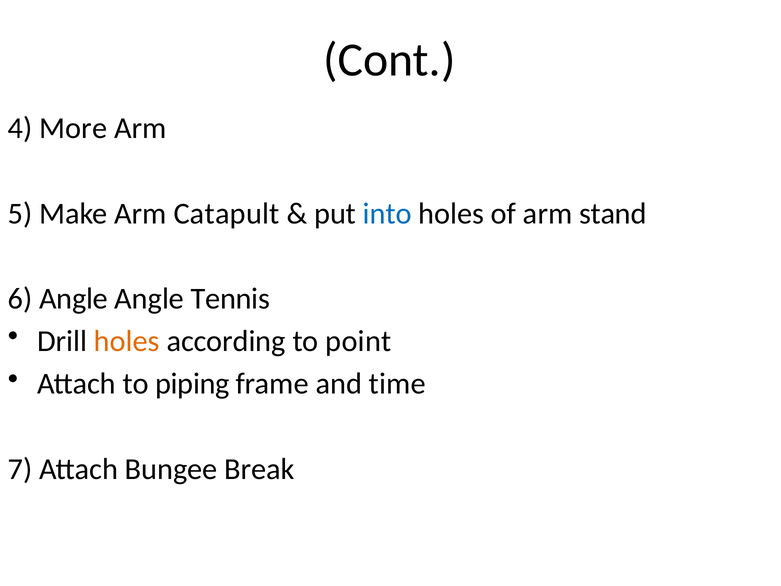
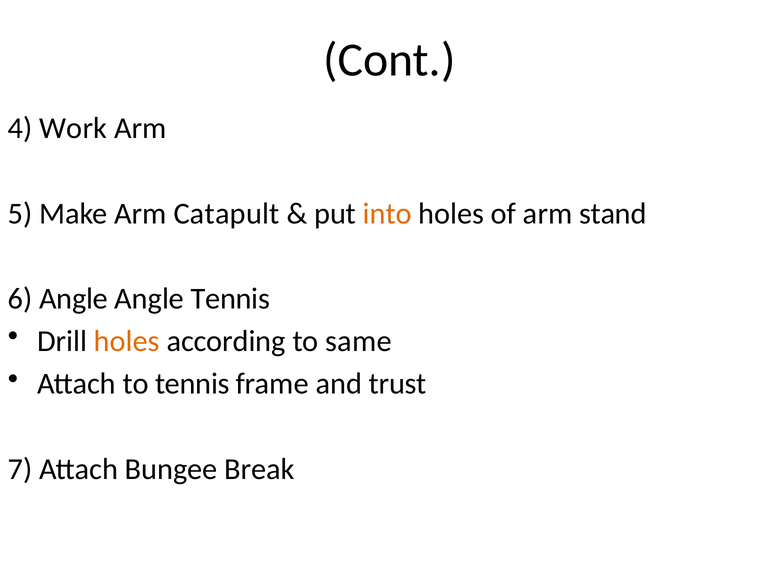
More: More -> Work
into colour: blue -> orange
point: point -> same
to piping: piping -> tennis
time: time -> trust
